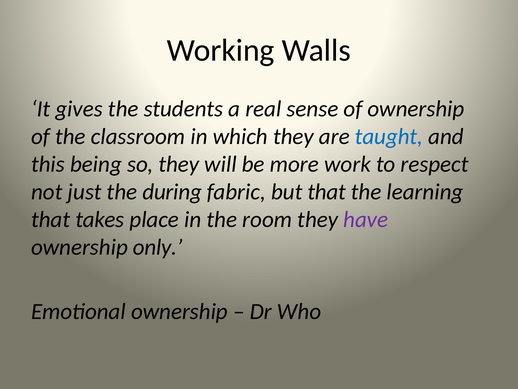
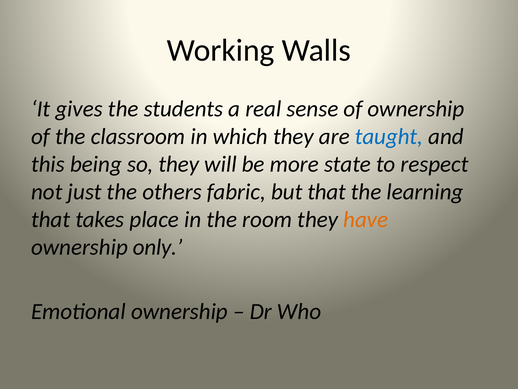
work: work -> state
during: during -> others
have colour: purple -> orange
